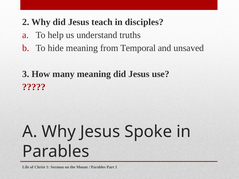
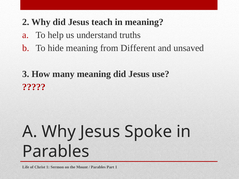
in disciples: disciples -> meaning
Temporal: Temporal -> Different
